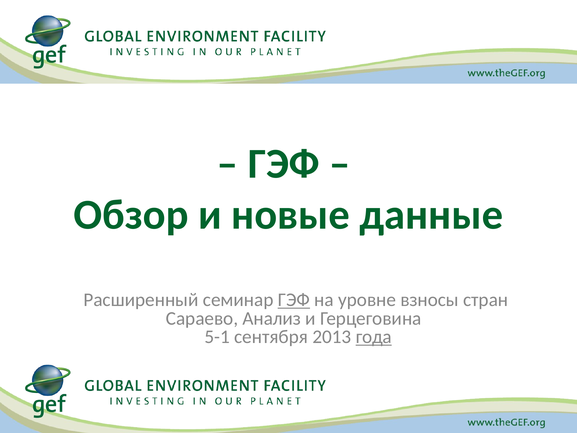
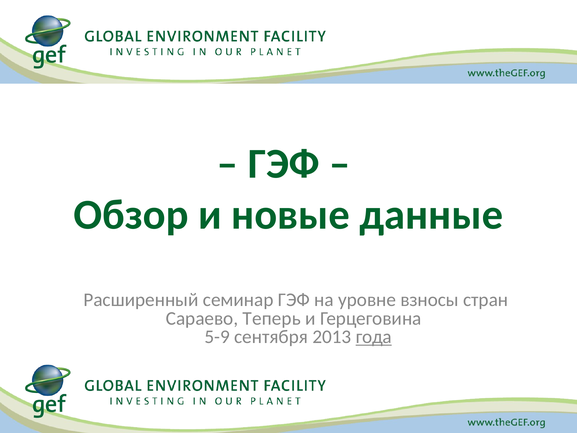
ГЭФ at (294, 300) underline: present -> none
Анализ: Анализ -> Теперь
5-1: 5-1 -> 5-9
